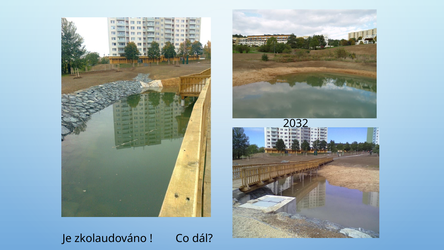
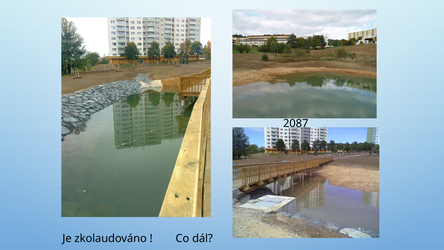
2032: 2032 -> 2087
